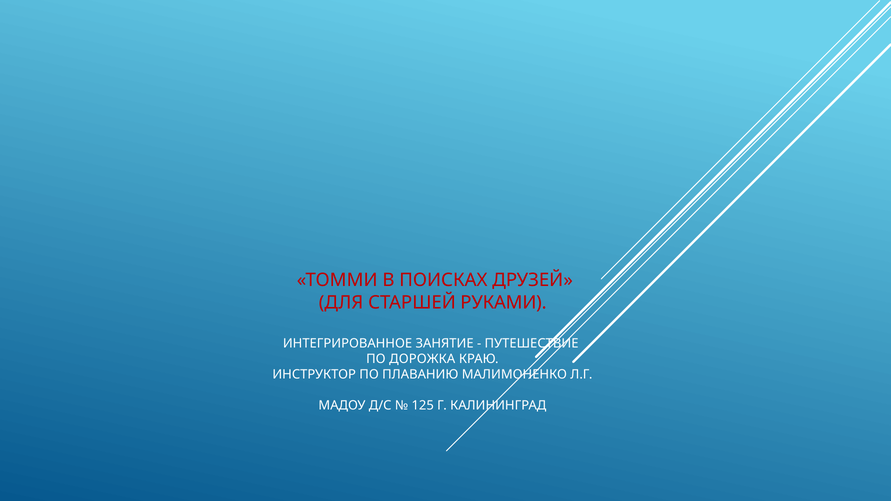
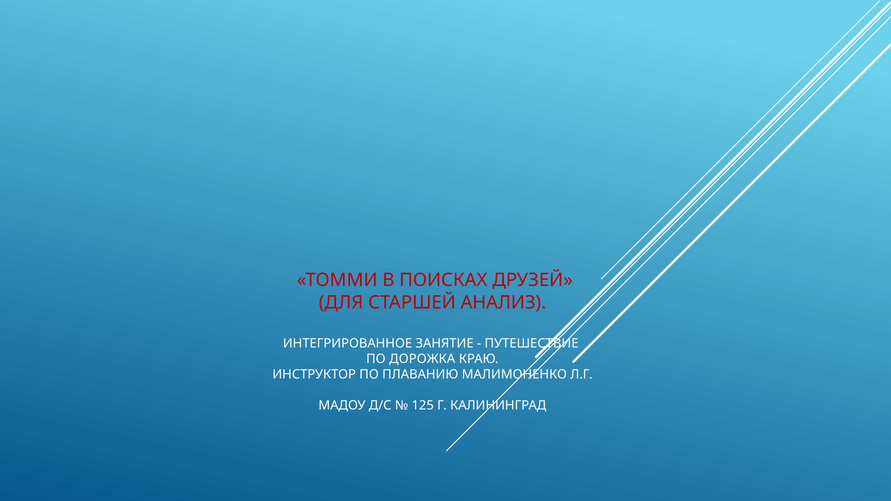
РУКАМИ: РУКАМИ -> АНАЛИЗ
